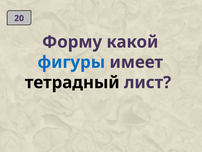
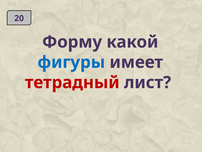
тетрадный colour: black -> red
